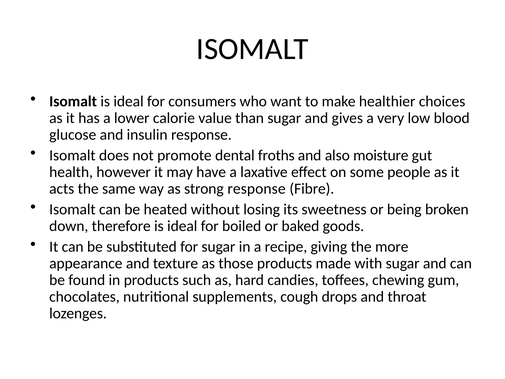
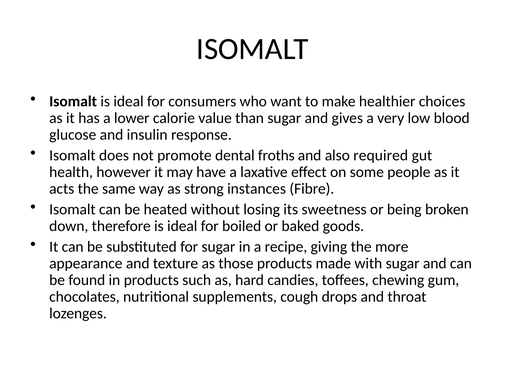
moisture: moisture -> required
strong response: response -> instances
